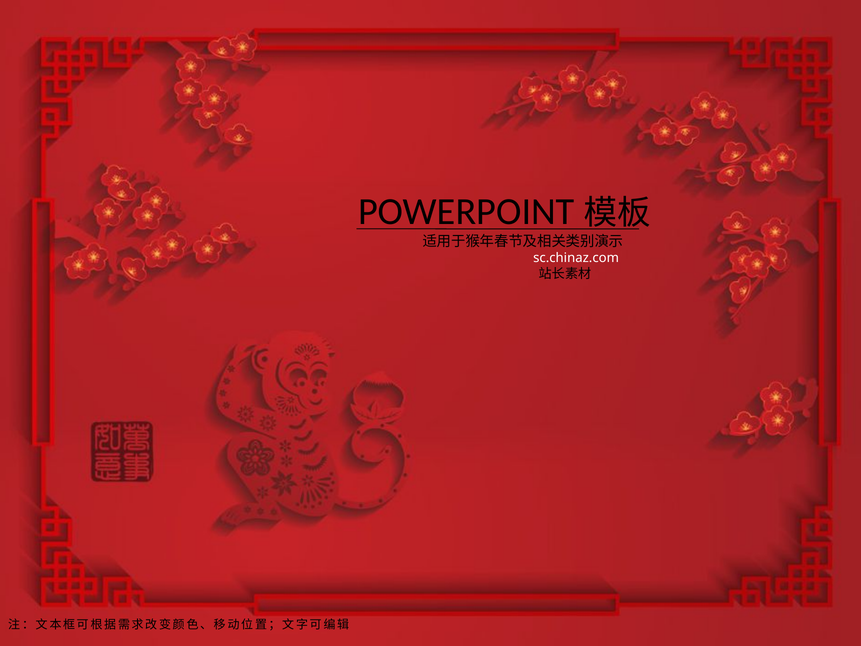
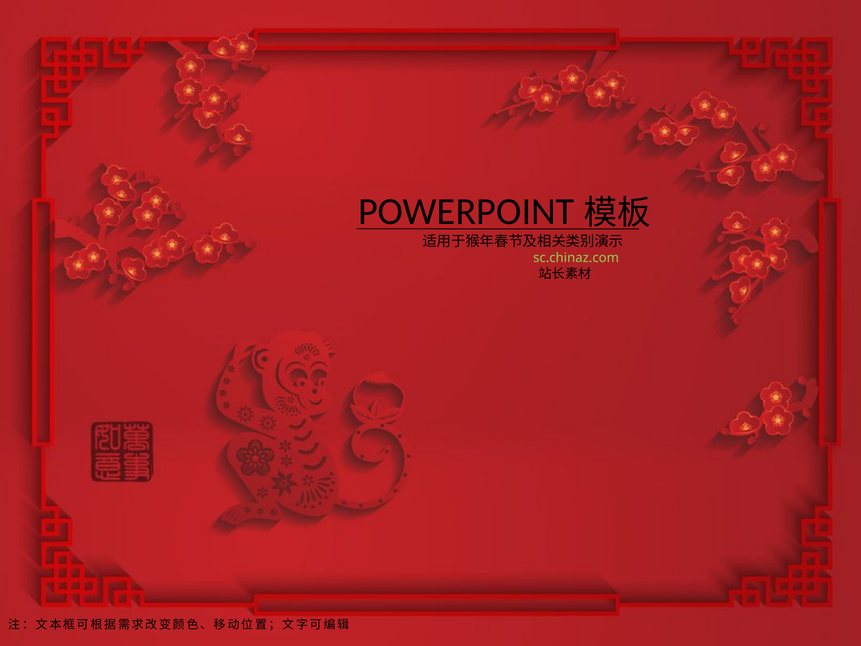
sc.chinaz.com colour: white -> light green
